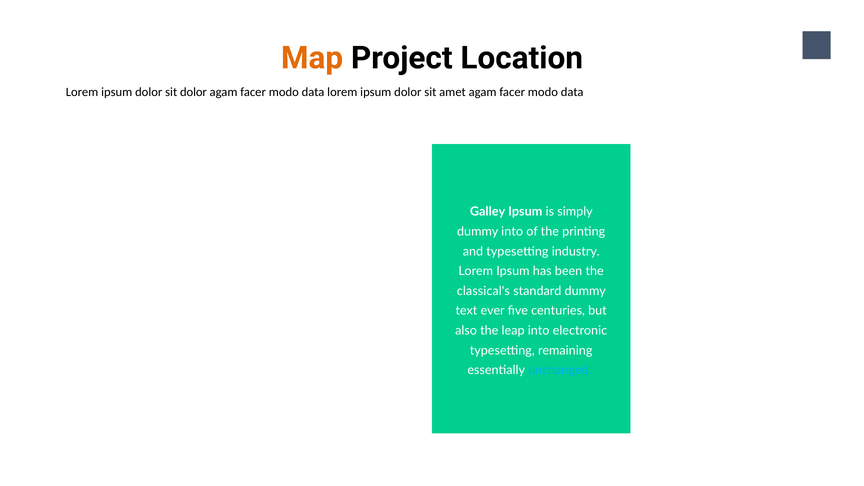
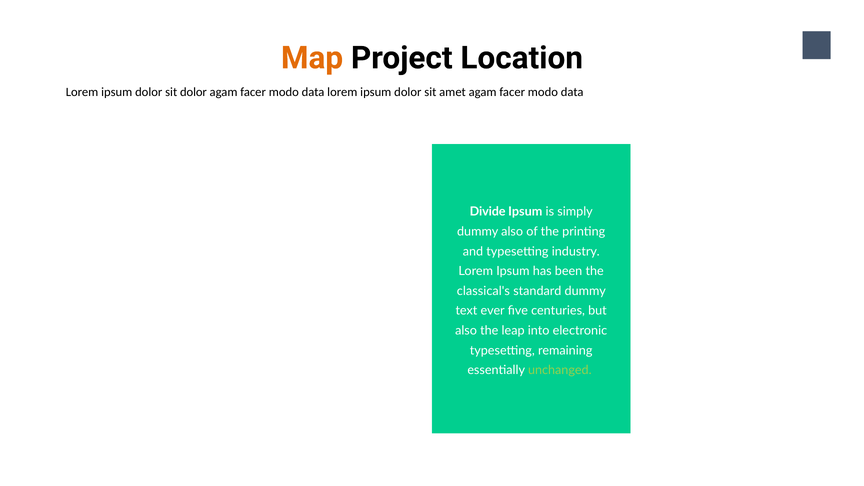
Galley: Galley -> Divide
dummy into: into -> also
unchanged colour: light blue -> light green
